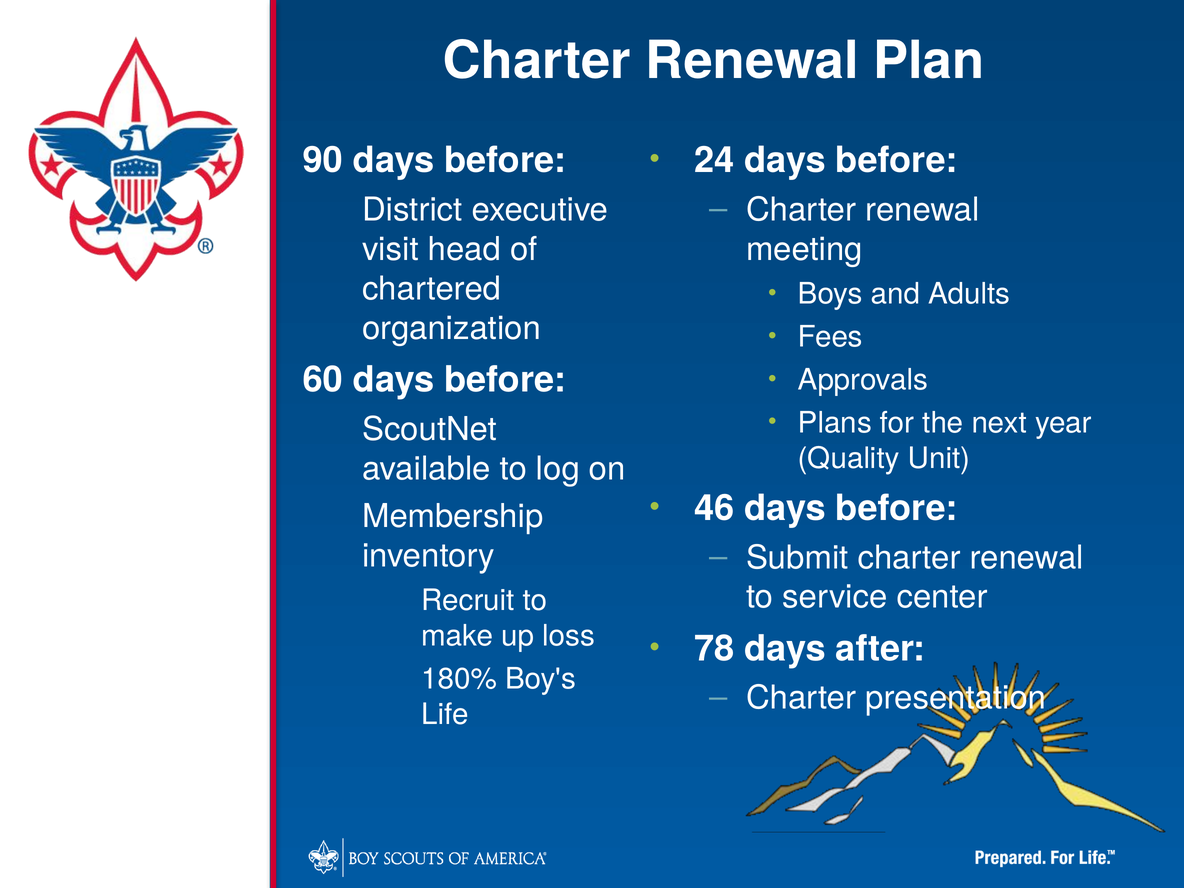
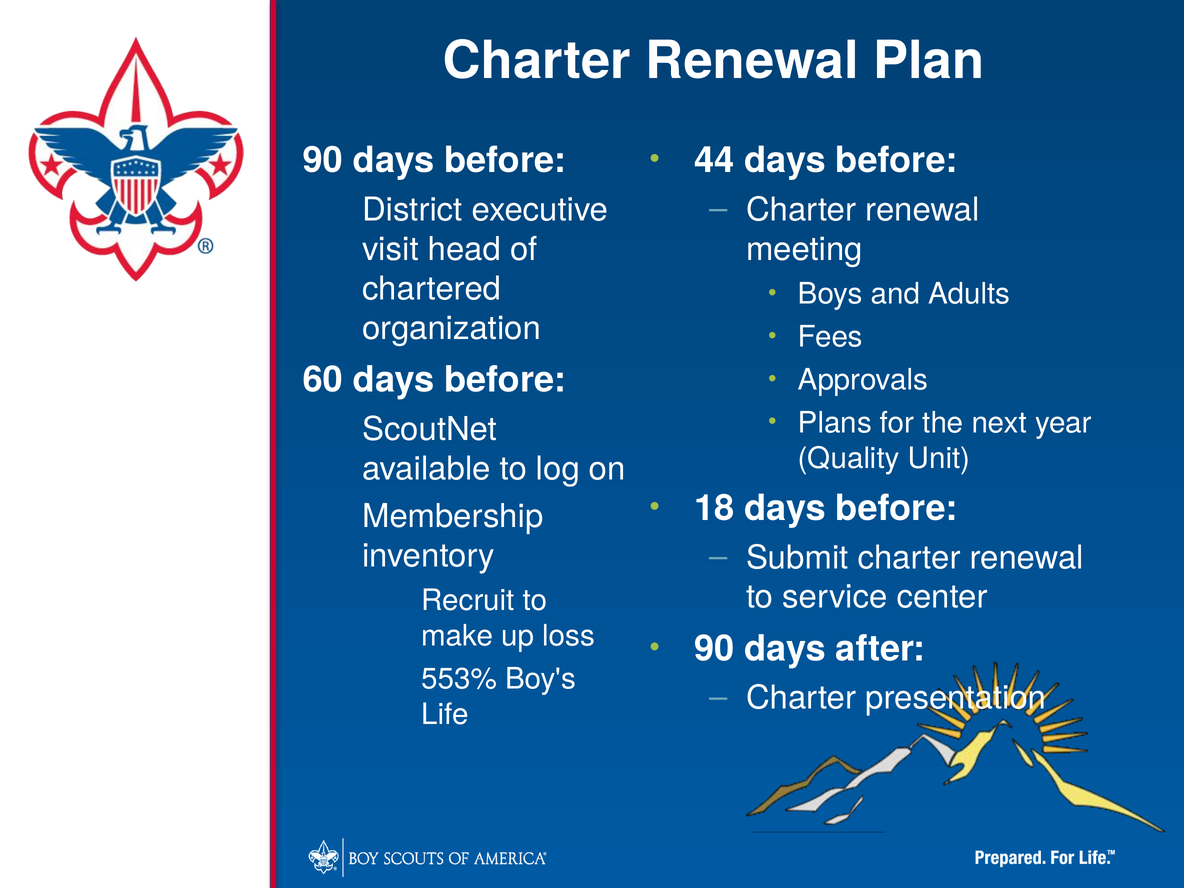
24: 24 -> 44
46: 46 -> 18
78 at (714, 649): 78 -> 90
180%: 180% -> 553%
